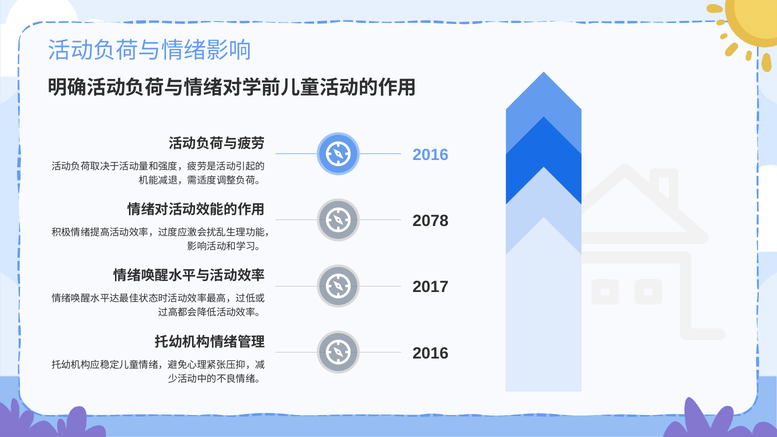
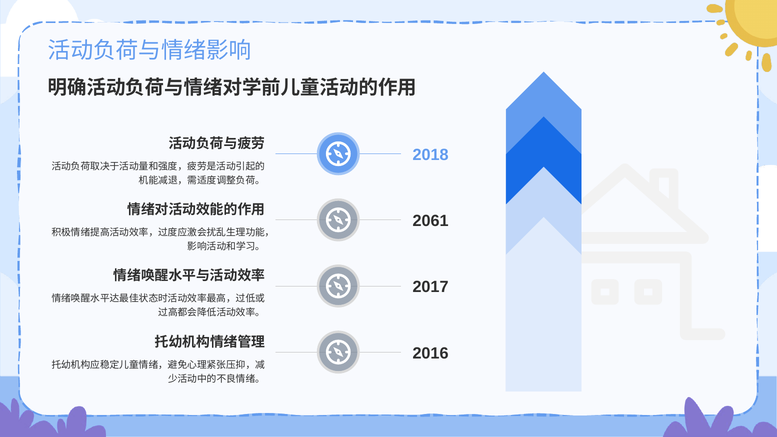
2016 at (431, 155): 2016 -> 2018
2078: 2078 -> 2061
